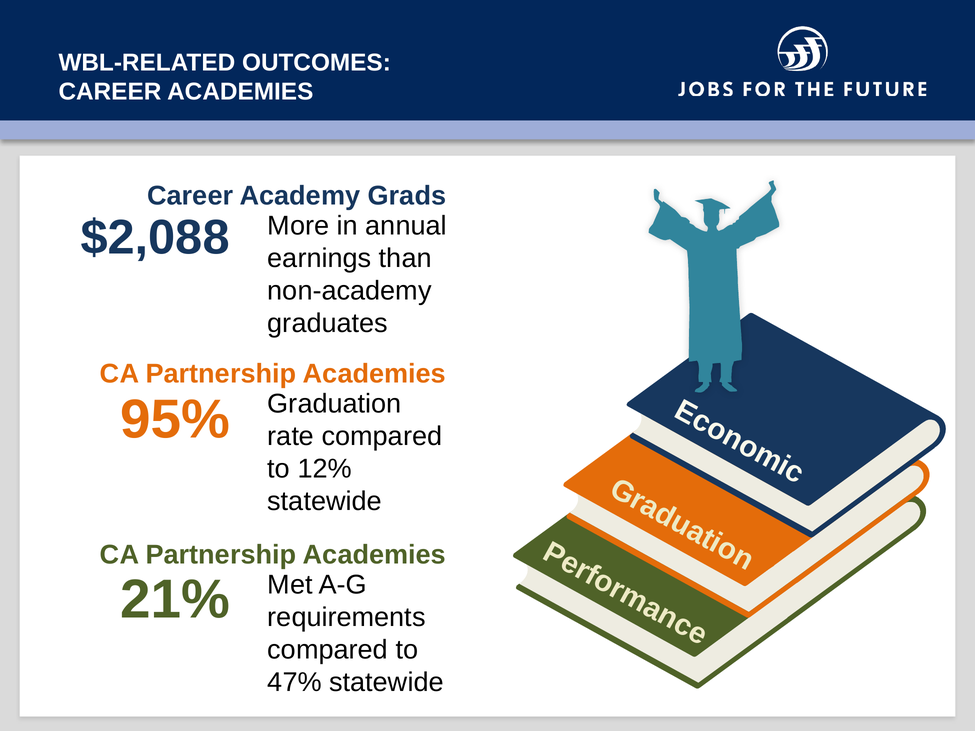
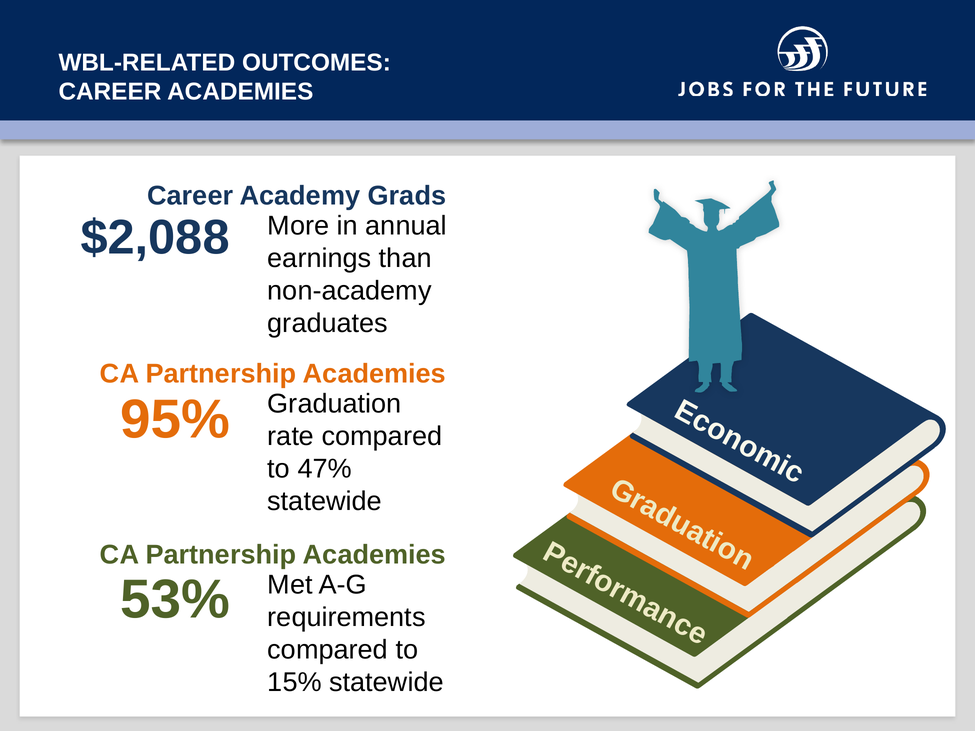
12%: 12% -> 47%
21%: 21% -> 53%
47%: 47% -> 15%
